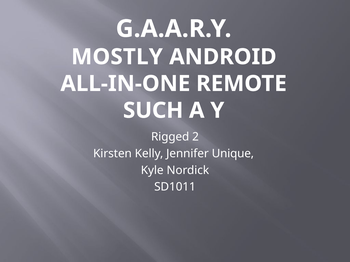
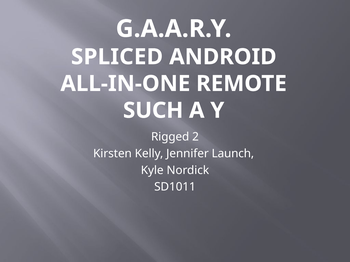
MOSTLY: MOSTLY -> SPLICED
Unique: Unique -> Launch
